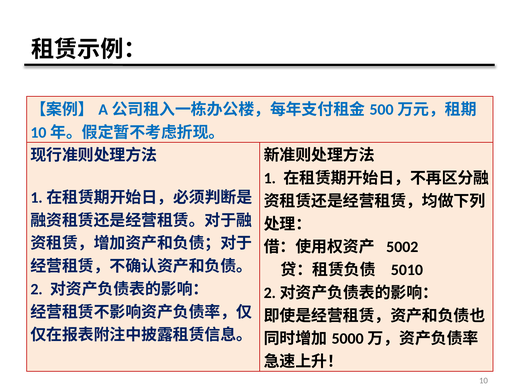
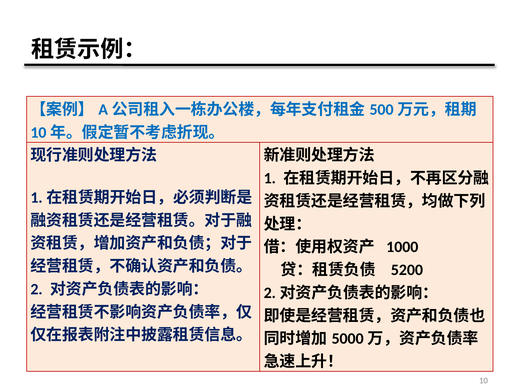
5002: 5002 -> 1000
5010: 5010 -> 5200
